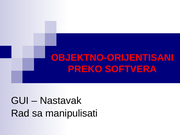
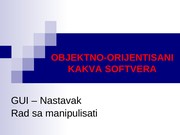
PREKO: PREKO -> KAKVA
